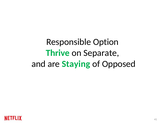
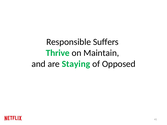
Option: Option -> Suffers
Separate: Separate -> Maintain
